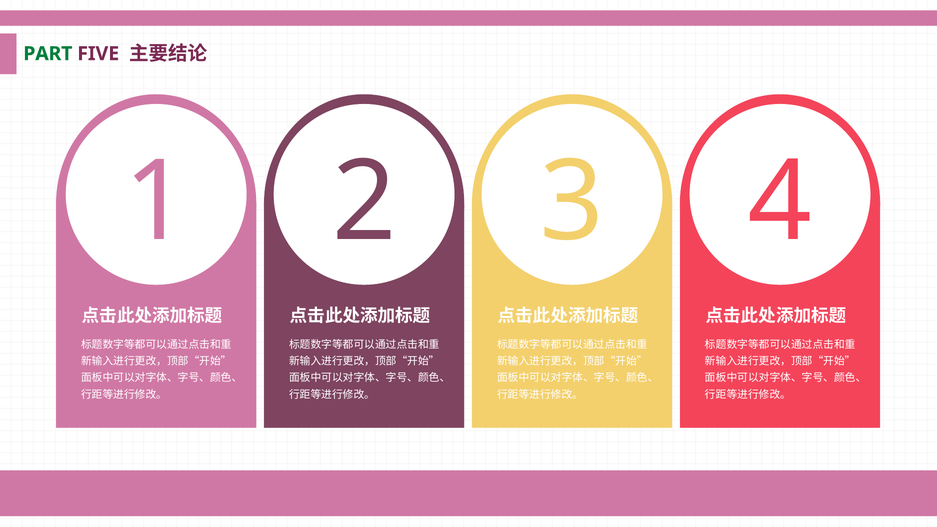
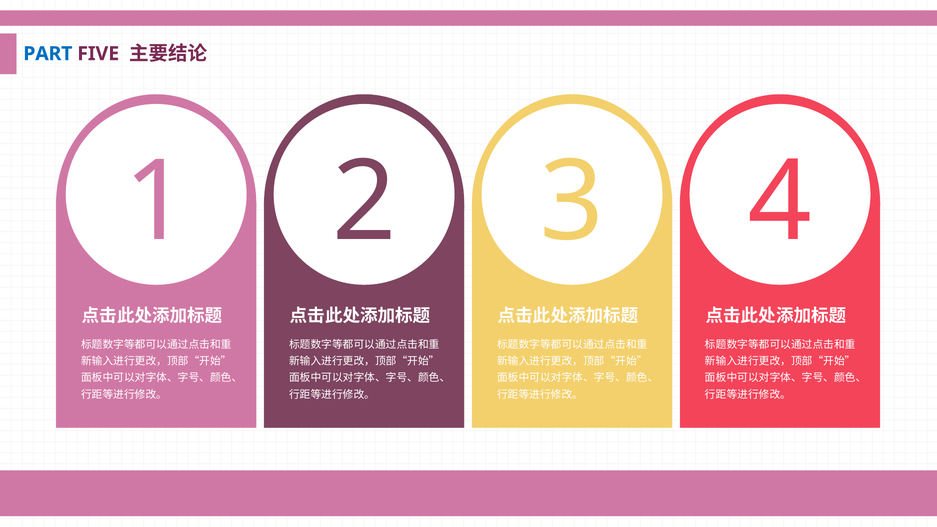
PART colour: green -> blue
